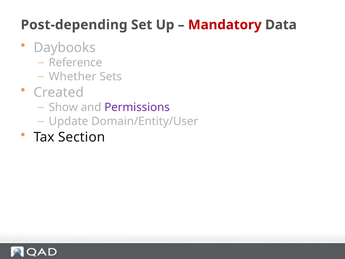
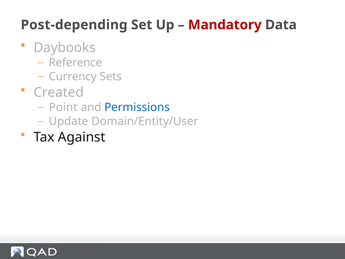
Whether: Whether -> Currency
Show: Show -> Point
Permissions colour: purple -> blue
Section: Section -> Against
